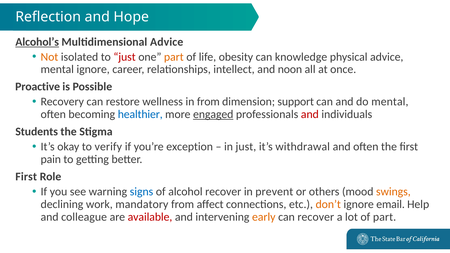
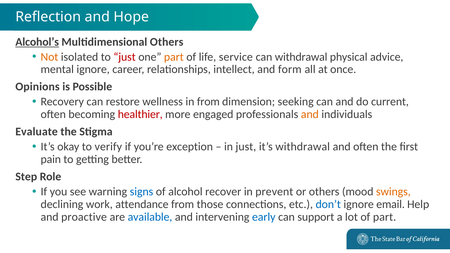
Multidimensional Advice: Advice -> Others
obesity: obesity -> service
can knowledge: knowledge -> withdrawal
noon: noon -> form
Proactive: Proactive -> Opinions
support: support -> seeking
do mental: mental -> current
healthier colour: blue -> red
engaged underline: present -> none
and at (310, 114) colour: red -> orange
Students: Students -> Evaluate
First at (26, 177): First -> Step
mandatory: mandatory -> attendance
affect: affect -> those
don’t colour: orange -> blue
colleague: colleague -> proactive
available colour: red -> blue
early colour: orange -> blue
can recover: recover -> support
